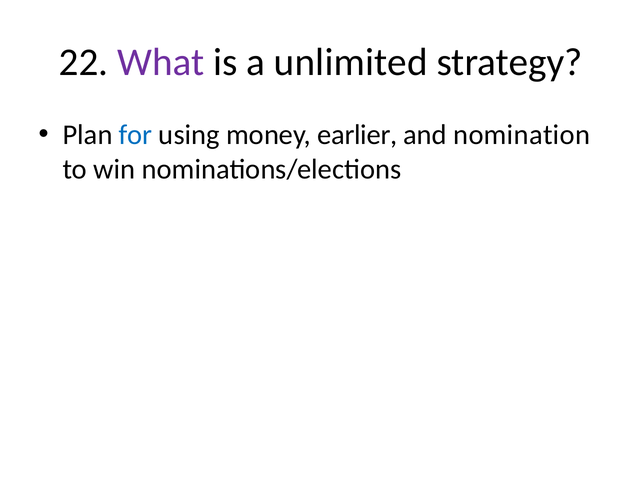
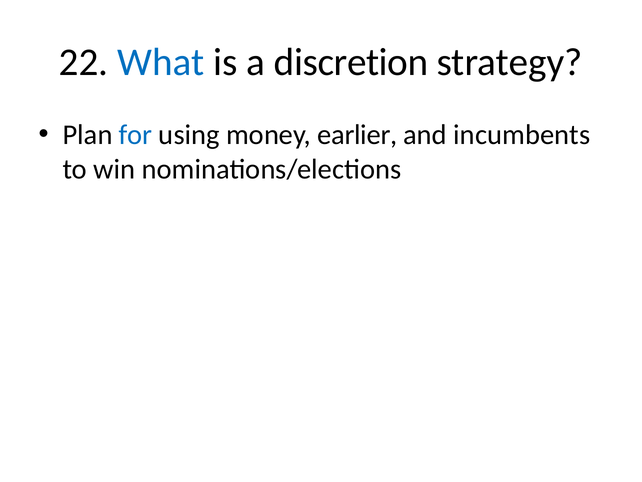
What colour: purple -> blue
unlimited: unlimited -> discretion
nomination: nomination -> incumbents
